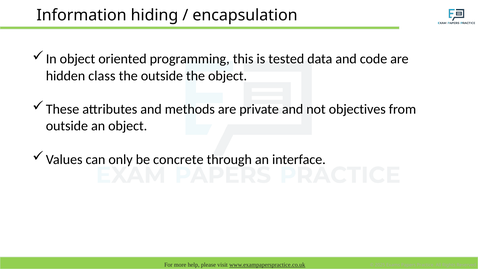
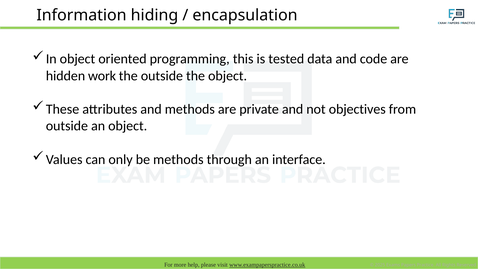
class: class -> work
be concrete: concrete -> methods
